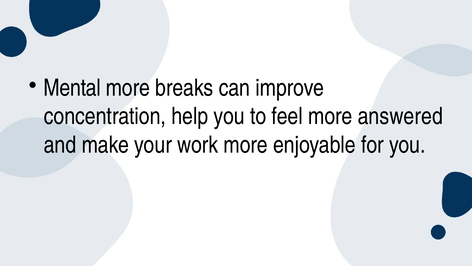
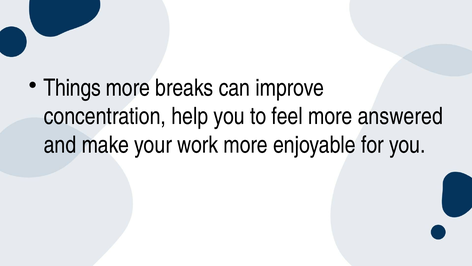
Mental: Mental -> Things
